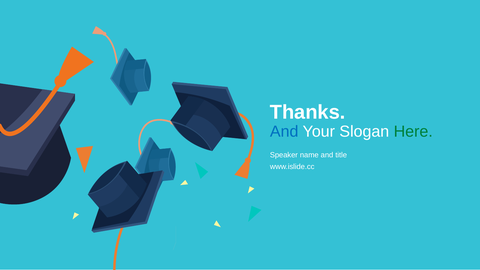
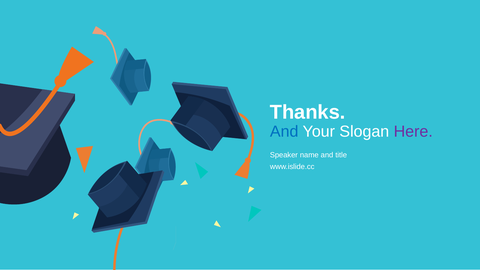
Here colour: green -> purple
